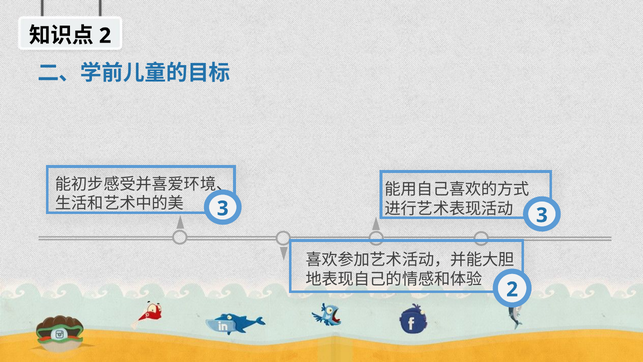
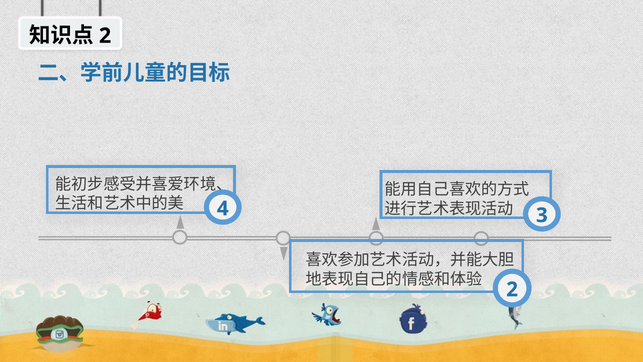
3 at (223, 208): 3 -> 4
